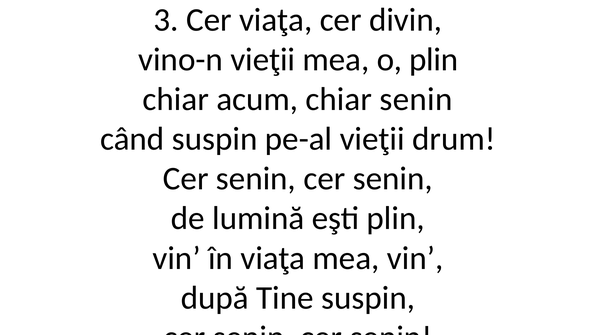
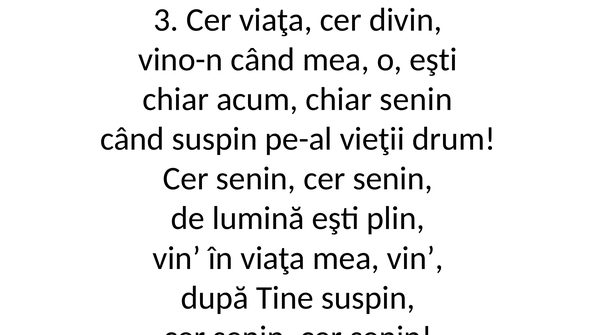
vino-n vieţii: vieţii -> când
o plin: plin -> eşti
